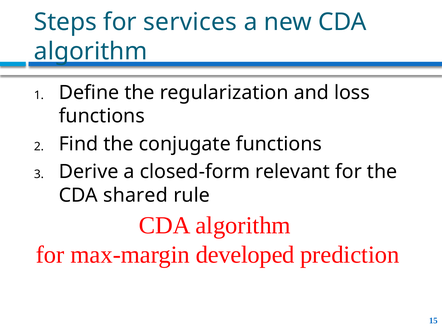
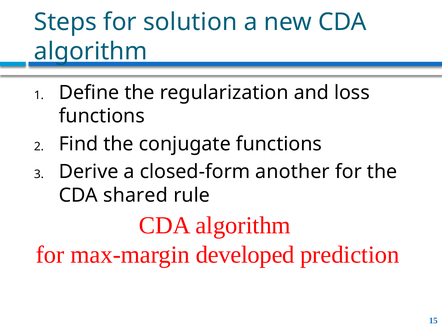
services: services -> solution
relevant: relevant -> another
